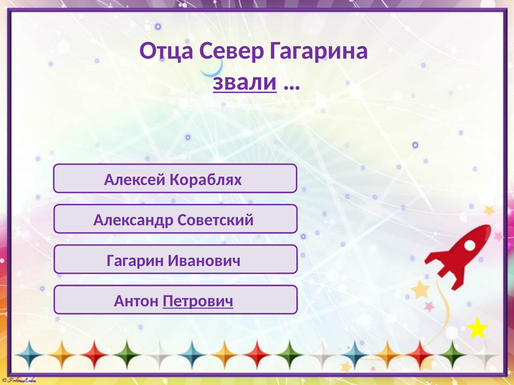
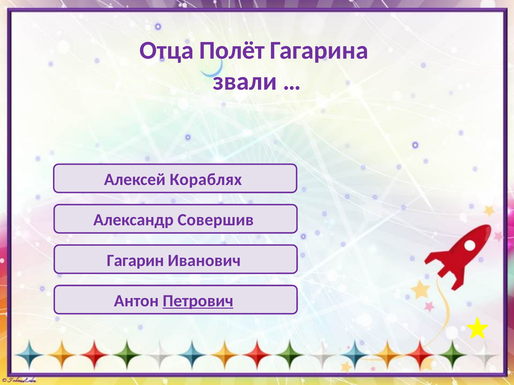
Север: Север -> Полёт
звали underline: present -> none
Советский: Советский -> Совершив
